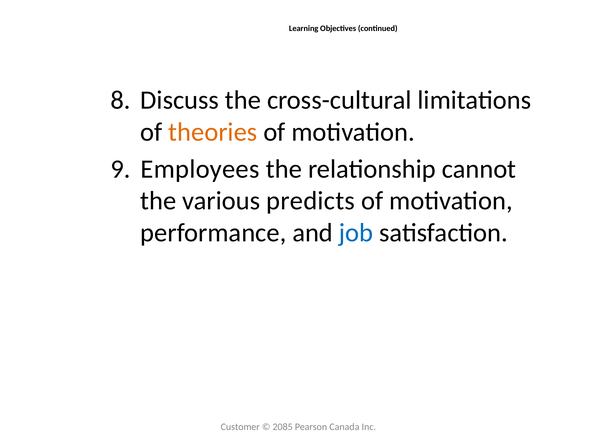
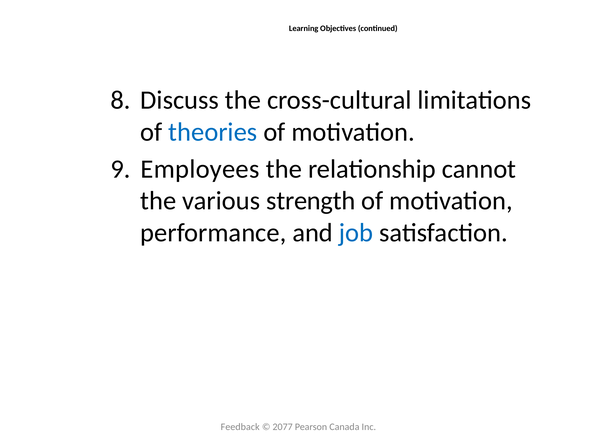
theories colour: orange -> blue
predicts: predicts -> strength
Customer: Customer -> Feedback
2085: 2085 -> 2077
